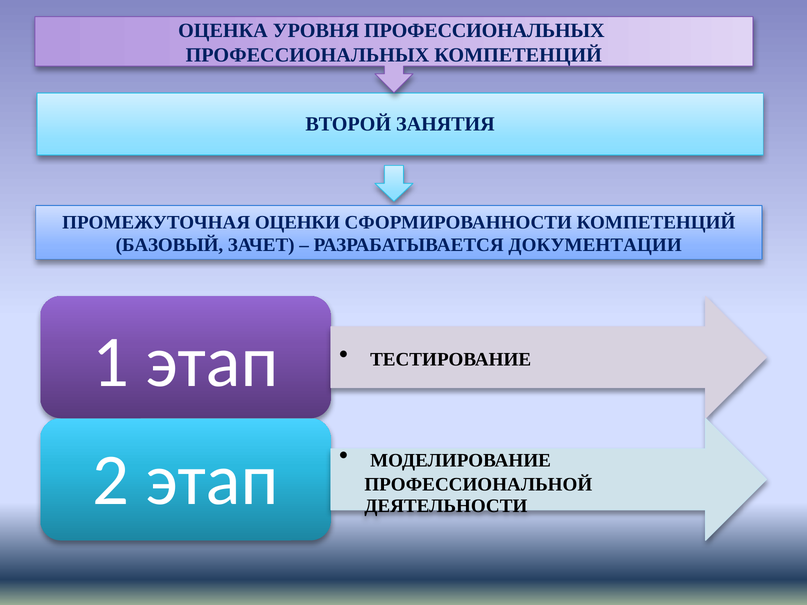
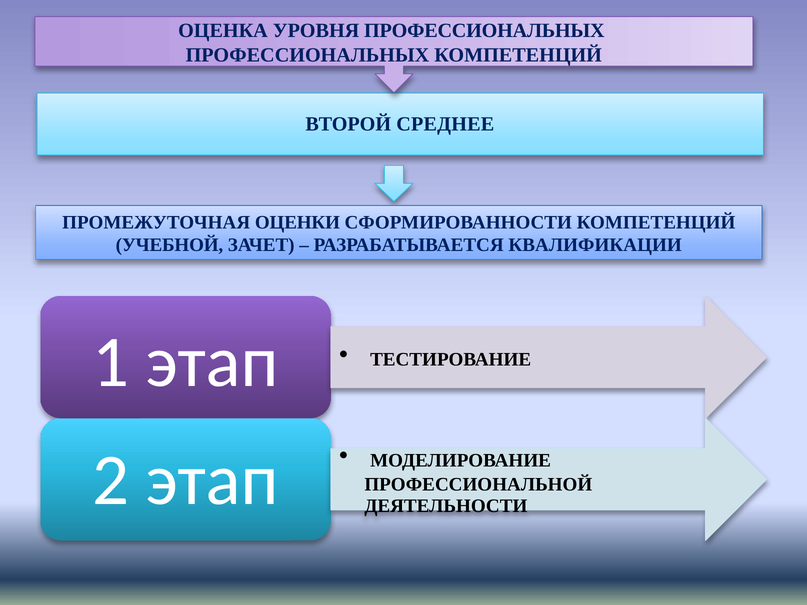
ЗАНЯТИЯ: ЗАНЯТИЯ -> СРЕДНЕЕ
БАЗОВЫЙ: БАЗОВЫЙ -> УЧЕБНОЙ
ДОКУМЕНТАЦИИ: ДОКУМЕНТАЦИИ -> КВАЛИФИКАЦИИ
